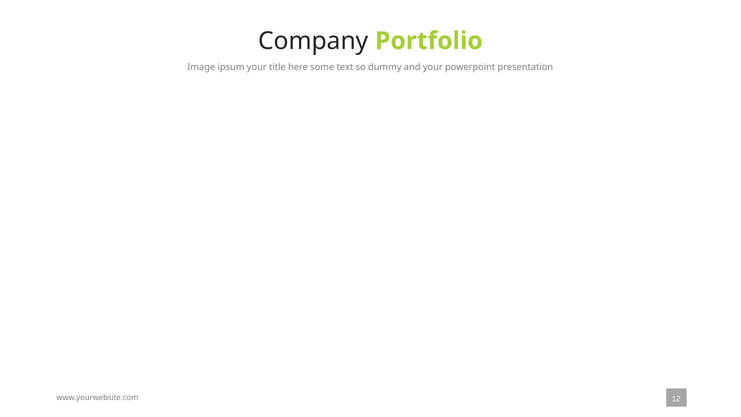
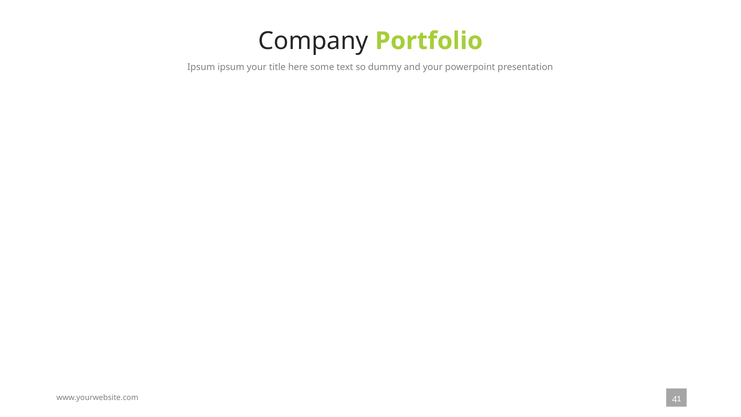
Image at (201, 67): Image -> Ipsum
12: 12 -> 41
